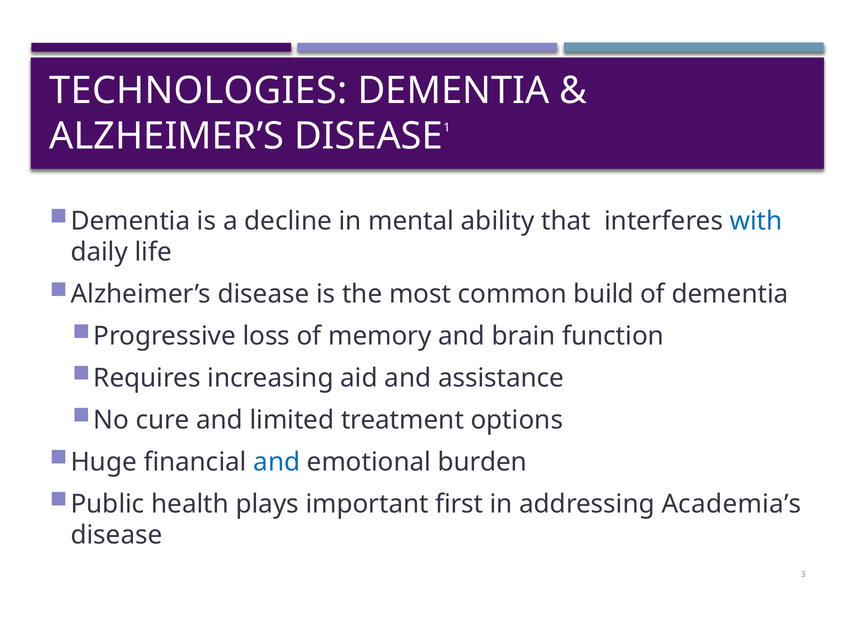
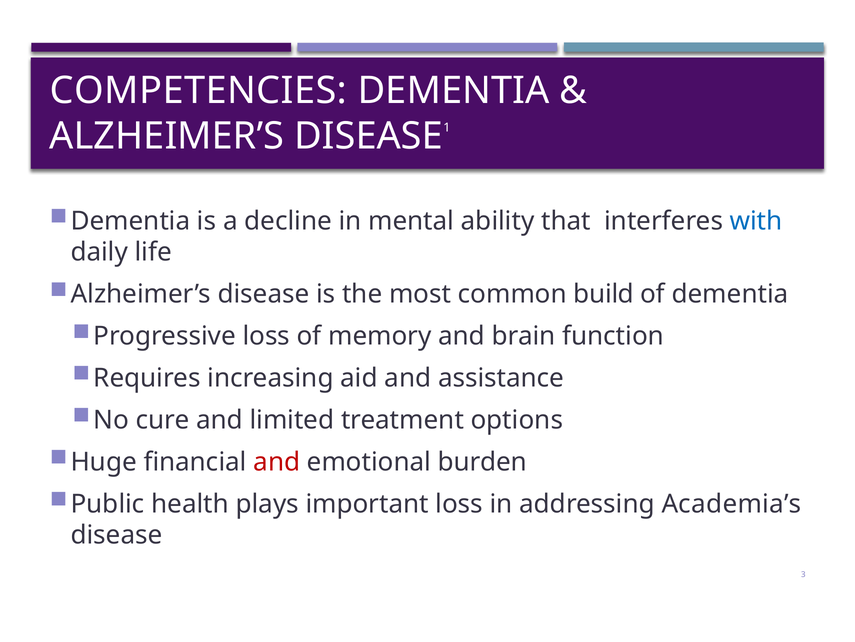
TECHNOLOGIES: TECHNOLOGIES -> COMPETENCIES
and at (277, 461) colour: blue -> red
important first: first -> loss
